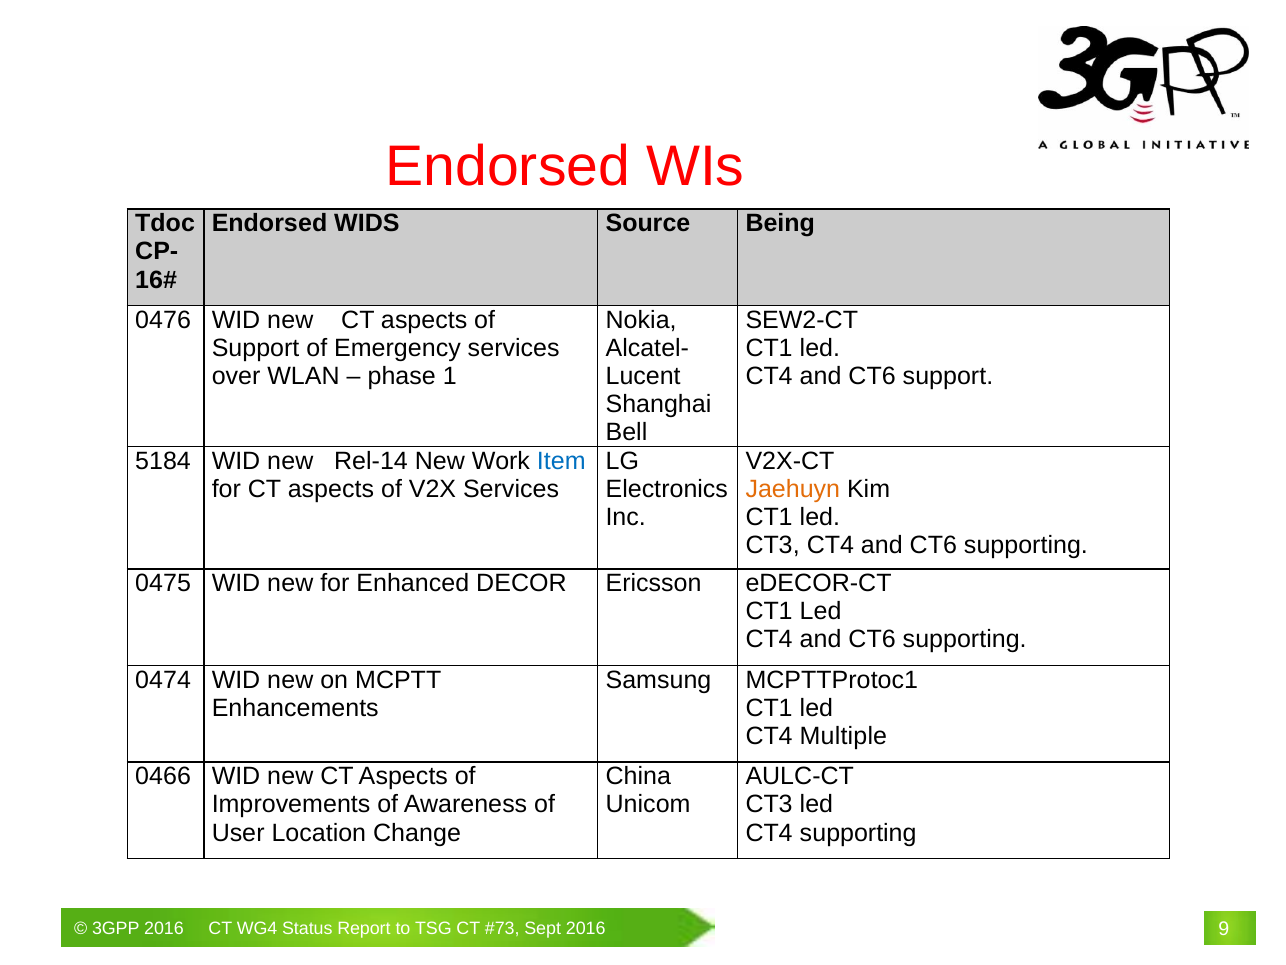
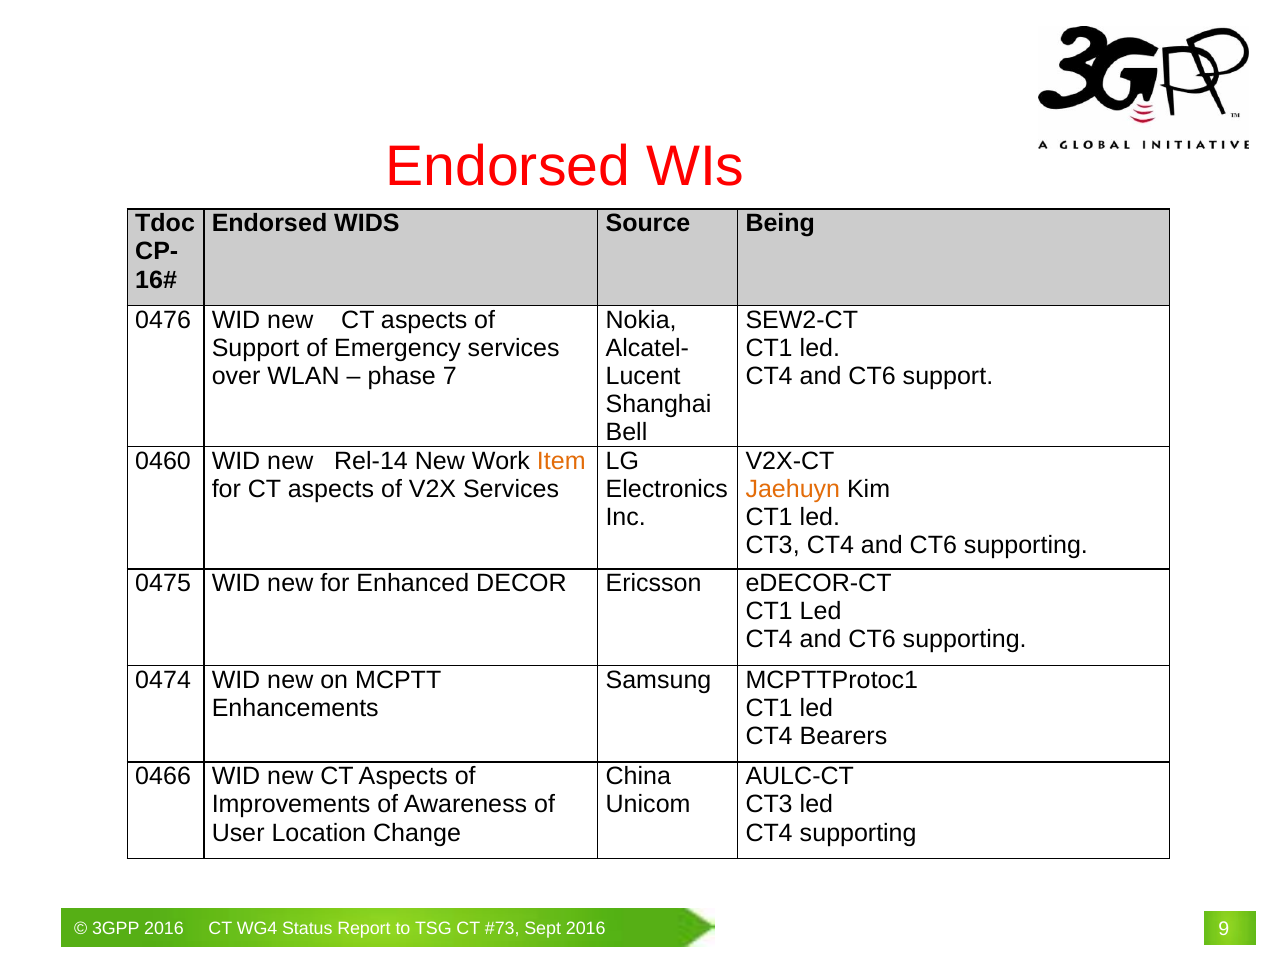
1: 1 -> 7
5184: 5184 -> 0460
Item colour: blue -> orange
Multiple: Multiple -> Bearers
